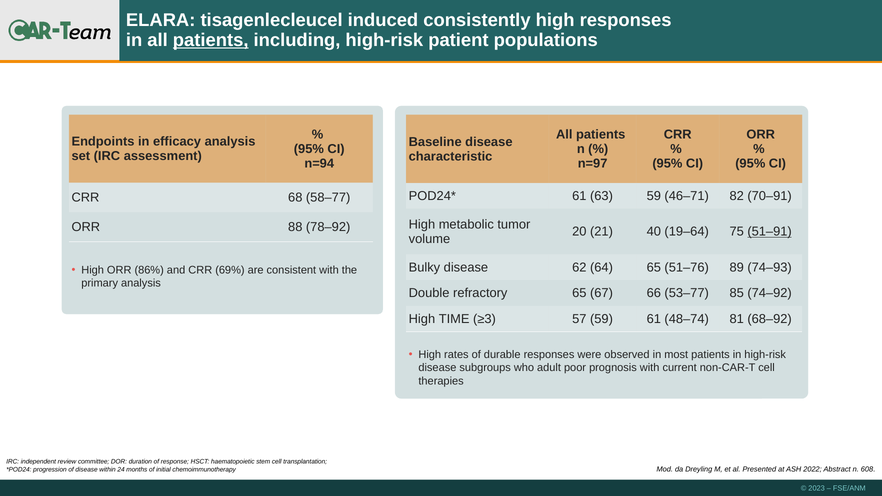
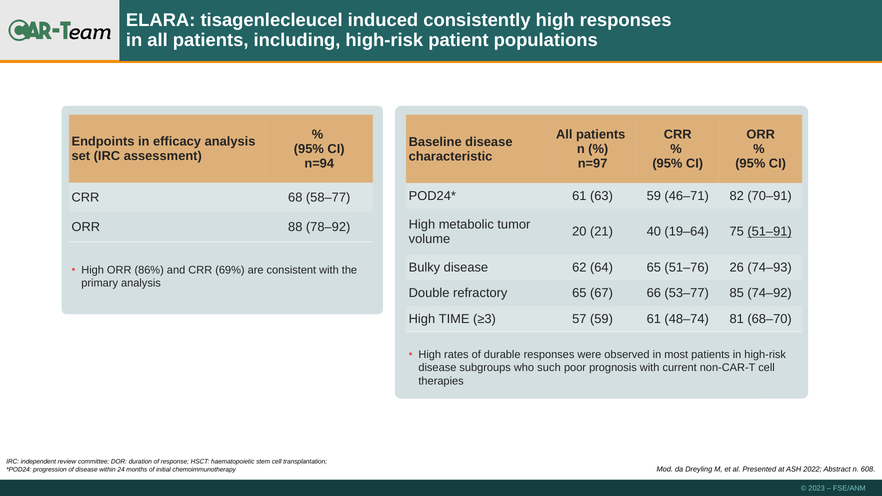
patients at (211, 40) underline: present -> none
89: 89 -> 26
68–92: 68–92 -> 68–70
adult: adult -> such
